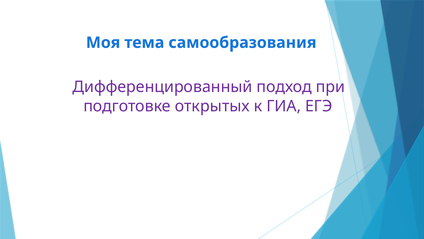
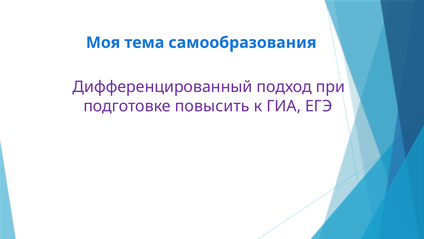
открытых: открытых -> повысить
